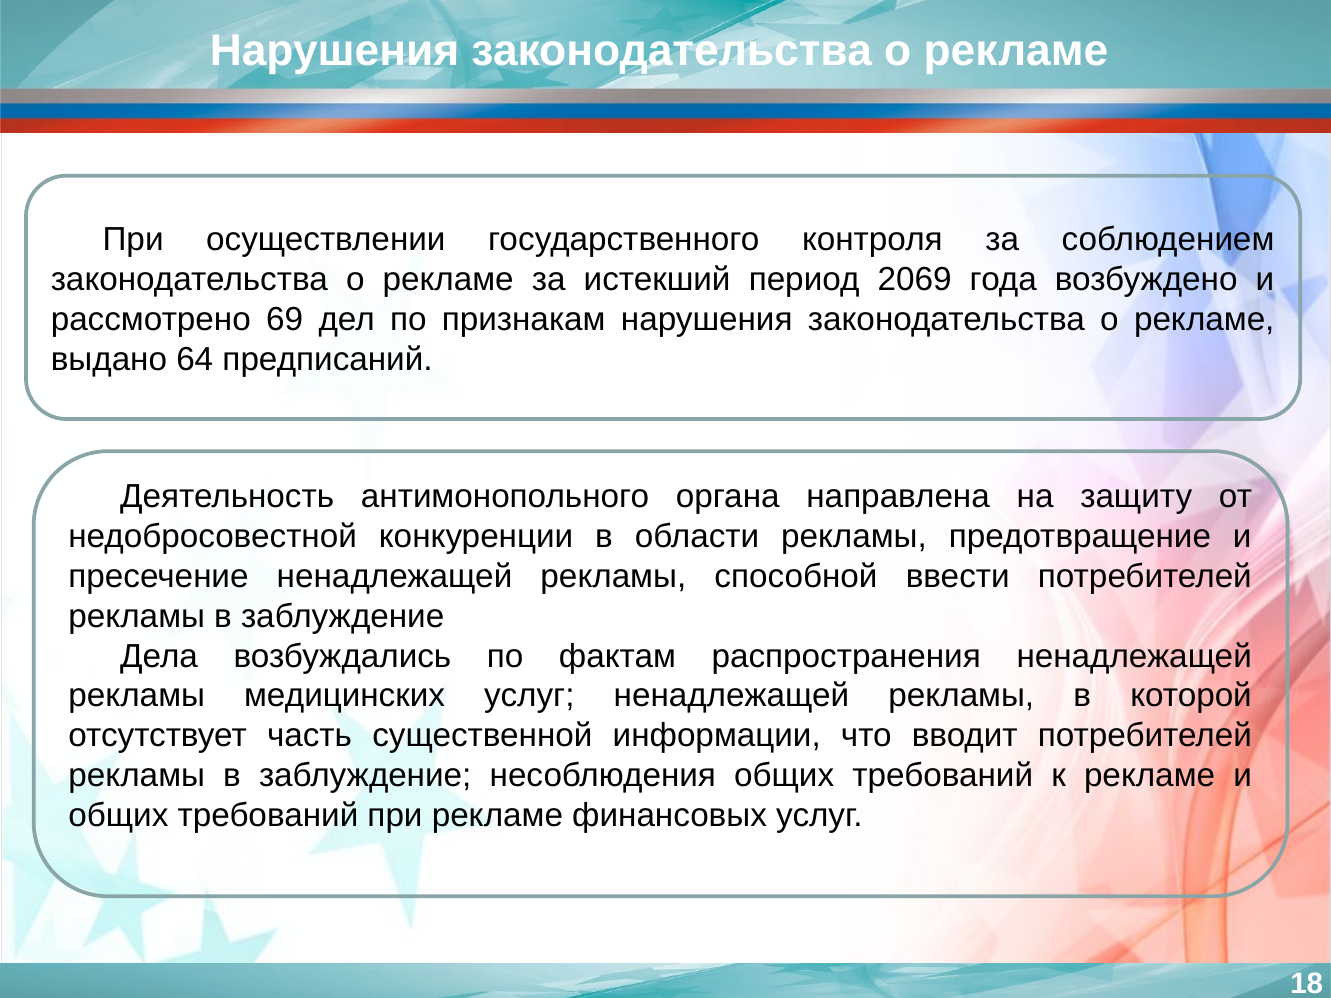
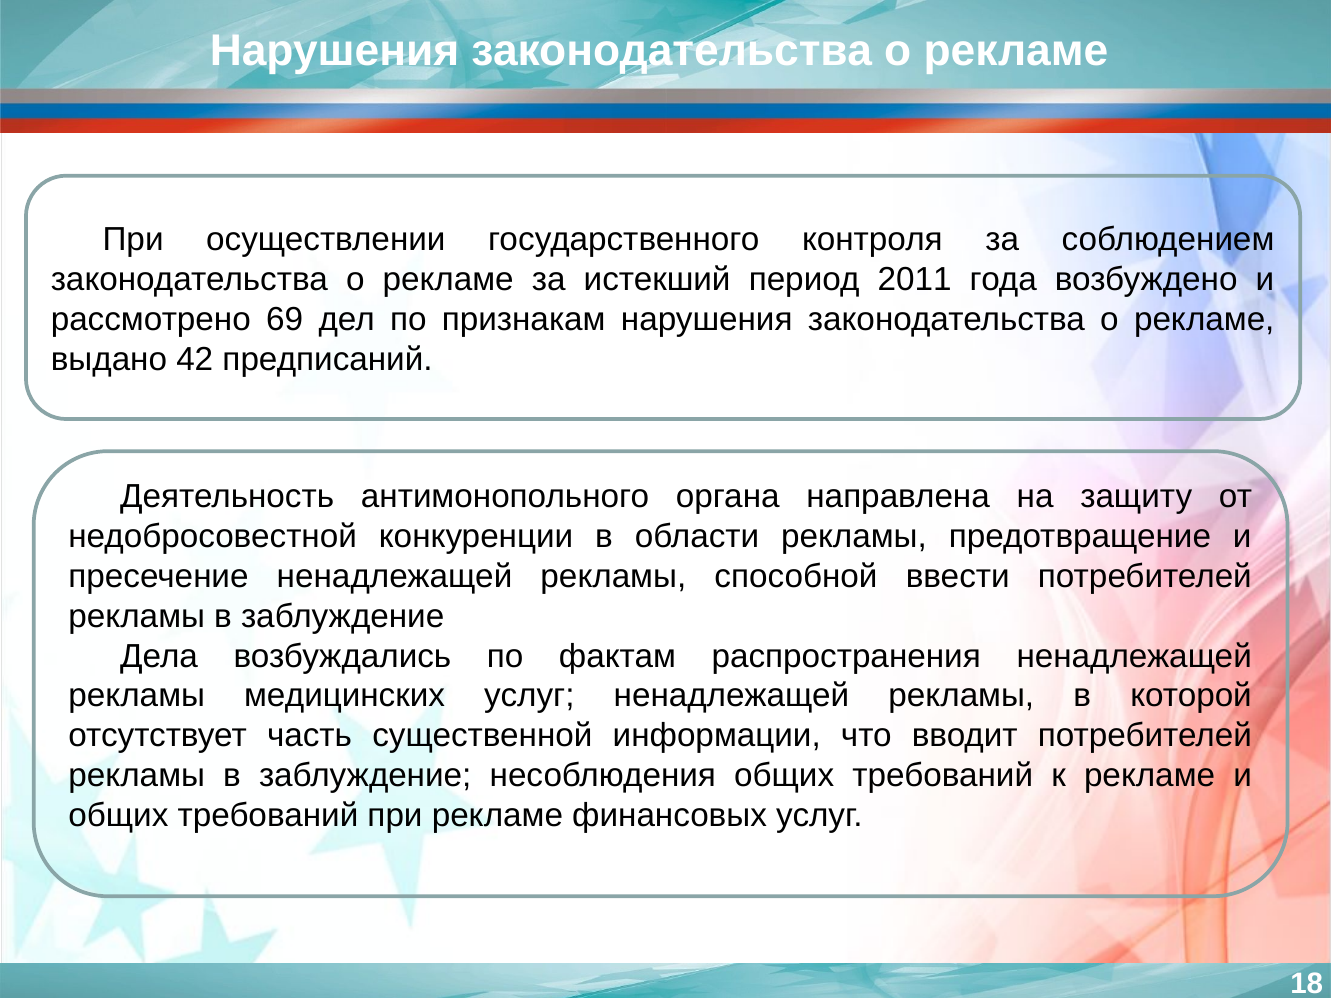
2069: 2069 -> 2011
64: 64 -> 42
